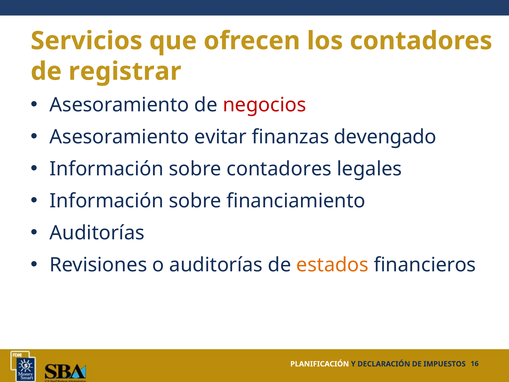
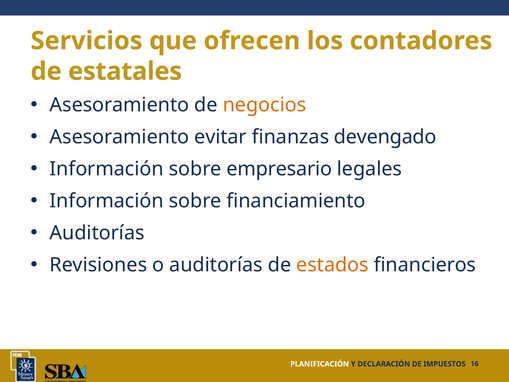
registrar: registrar -> estatales
negocios colour: red -> orange
sobre contadores: contadores -> empresario
